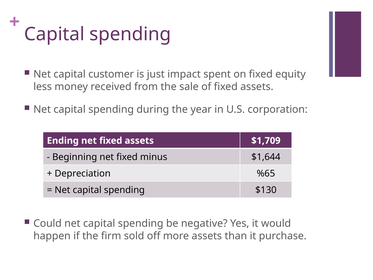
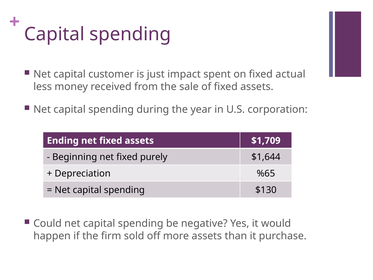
equity: equity -> actual
minus: minus -> purely
